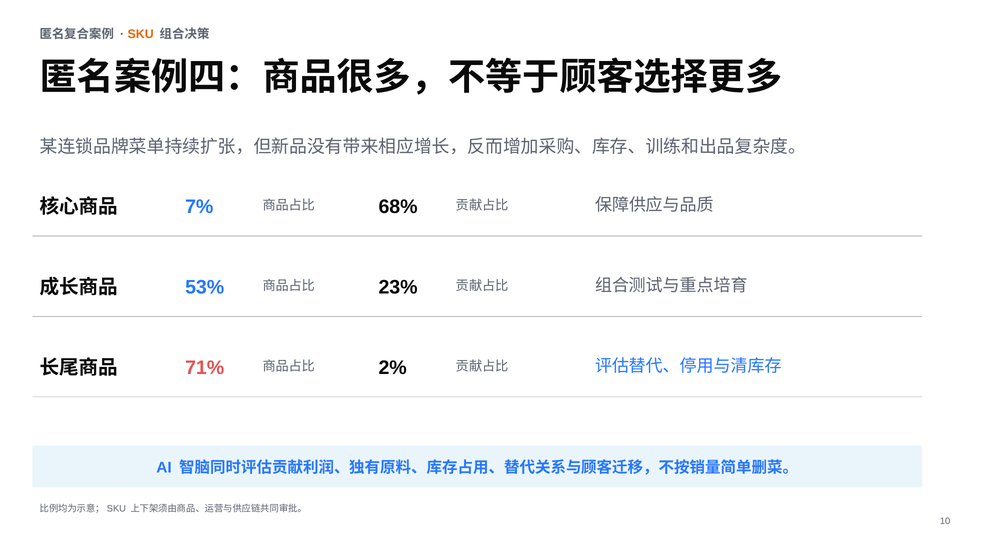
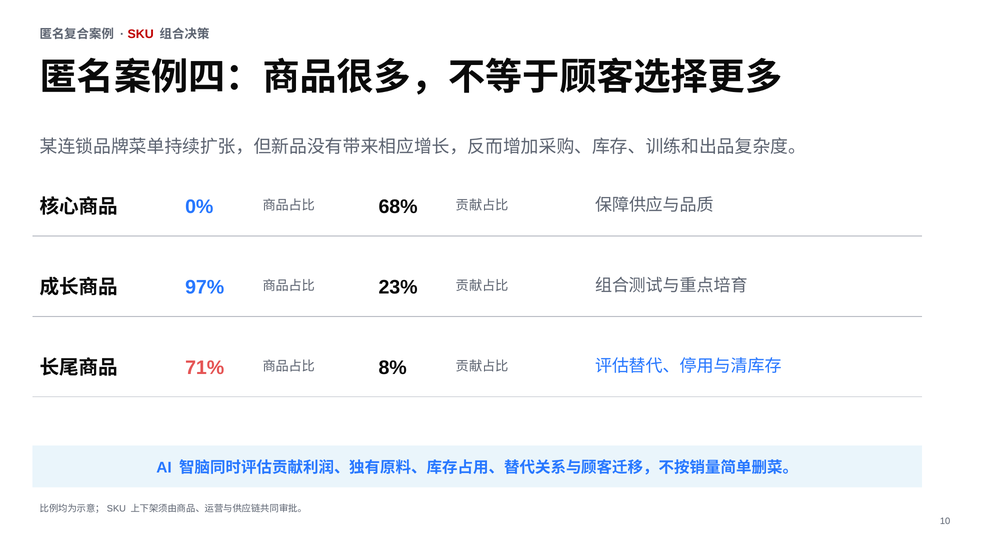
SKU colour: orange -> red
7%: 7% -> 0%
53%: 53% -> 97%
2%: 2% -> 8%
